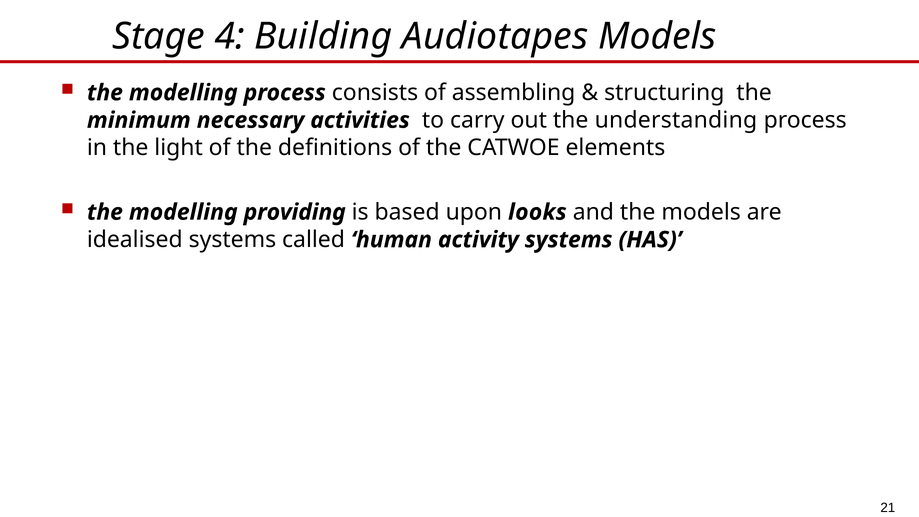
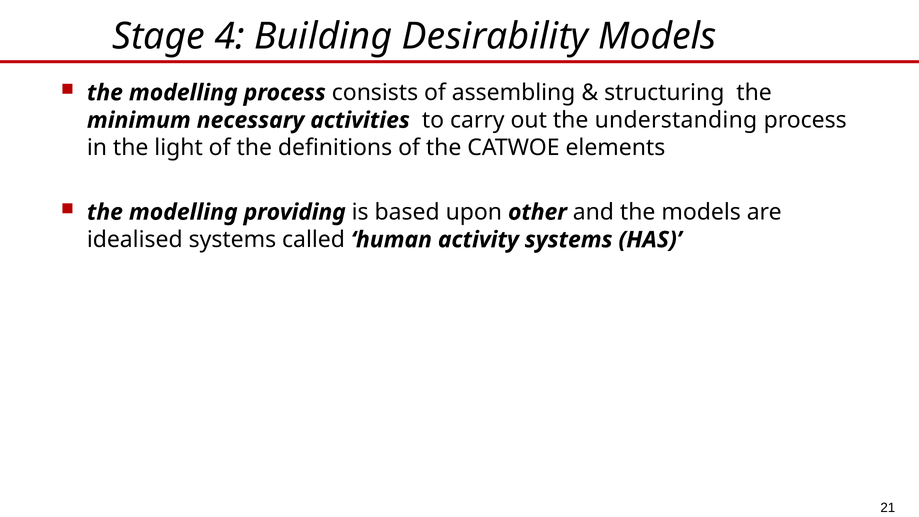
Audiotapes: Audiotapes -> Desirability
looks: looks -> other
